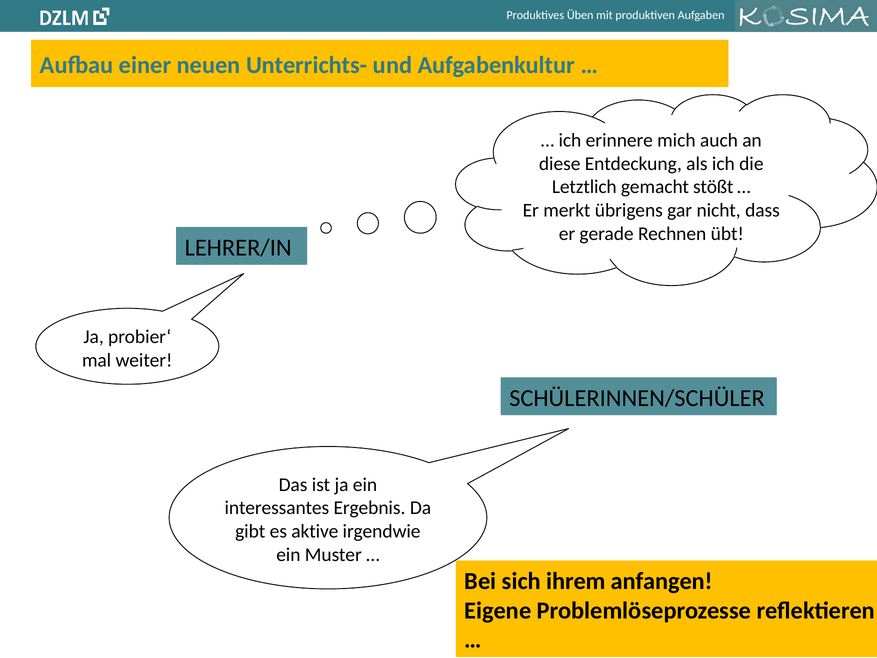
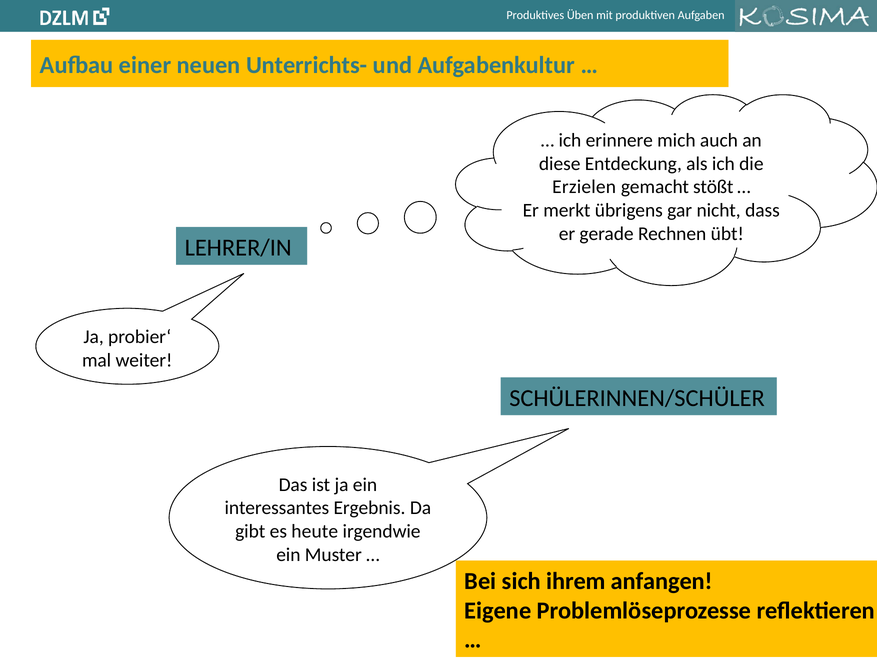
Letztlich: Letztlich -> Erzielen
aktive: aktive -> heute
